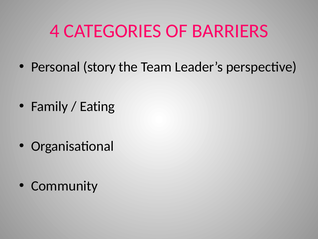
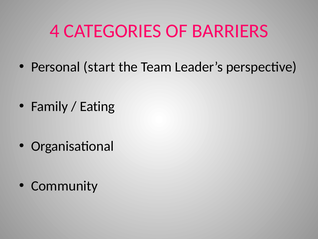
story: story -> start
